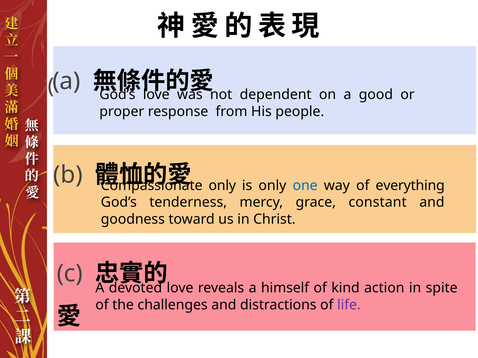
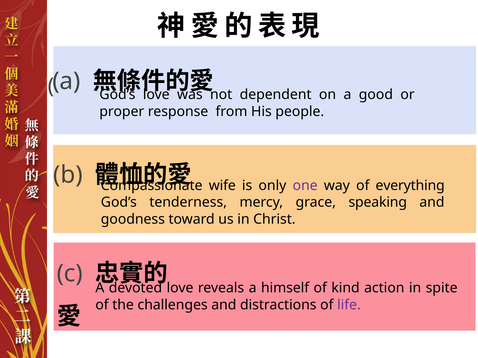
only at (222, 186): only -> wife
one colour: blue -> purple
constant: constant -> speaking
